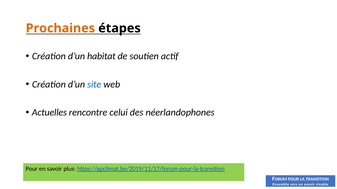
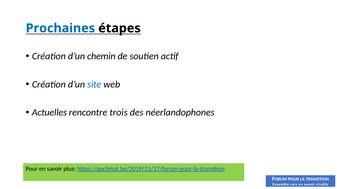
Prochaines colour: orange -> blue
habitat: habitat -> chemin
celui: celui -> trois
